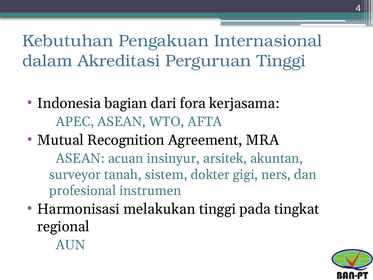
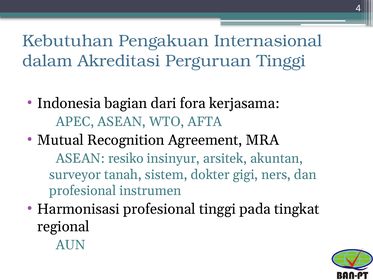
acuan: acuan -> resiko
Harmonisasi melakukan: melakukan -> profesional
